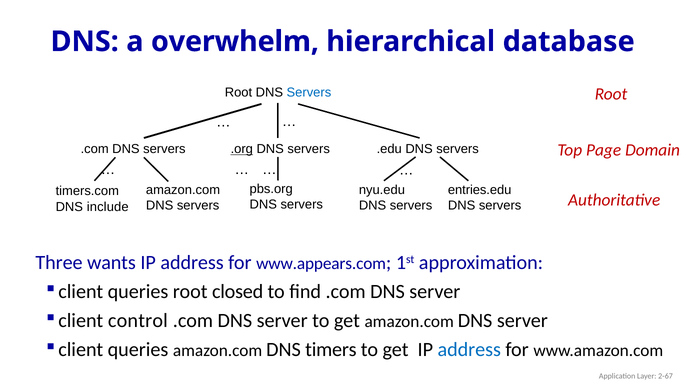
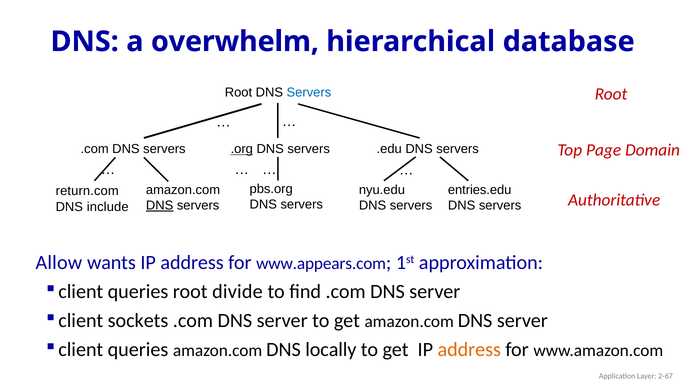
timers.com: timers.com -> return.com
DNS at (160, 205) underline: none -> present
Three: Three -> Allow
closed: closed -> divide
control: control -> sockets
timers: timers -> locally
address at (469, 350) colour: blue -> orange
